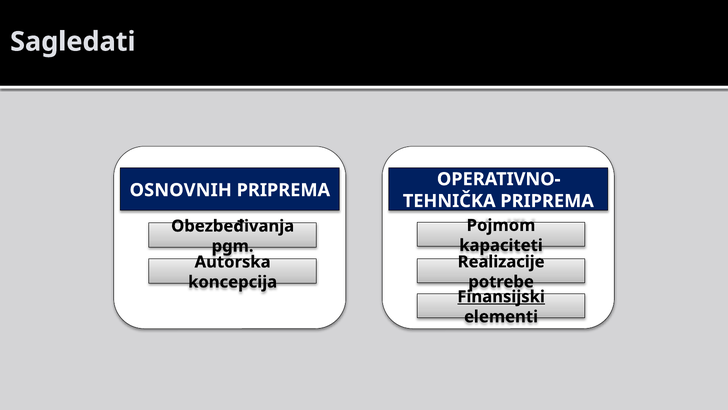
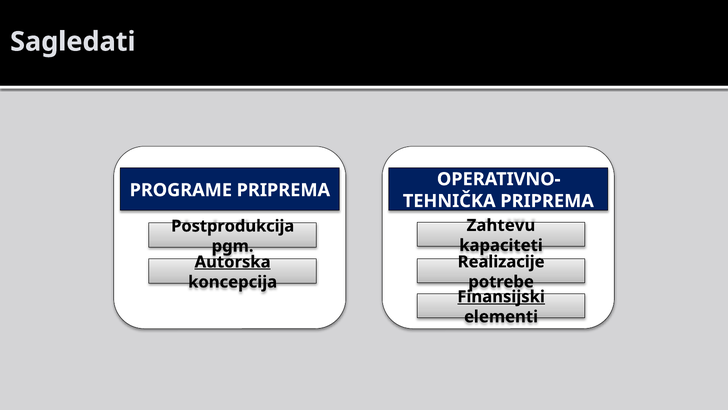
OSNOVNIH: OSNOVNIH -> PROGRAME
Pojmom: Pojmom -> Zahtevu
Obezbeđivanja: Obezbeđivanja -> Postprodukcija
Autorska underline: none -> present
